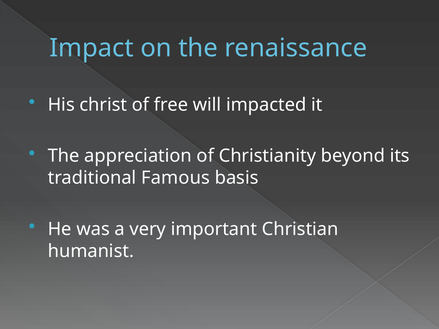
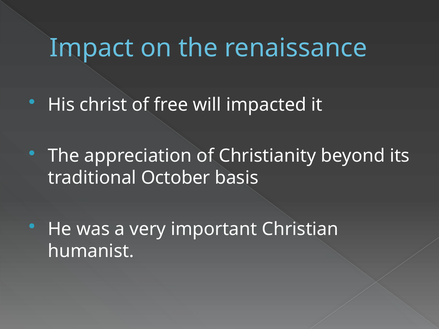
Famous: Famous -> October
